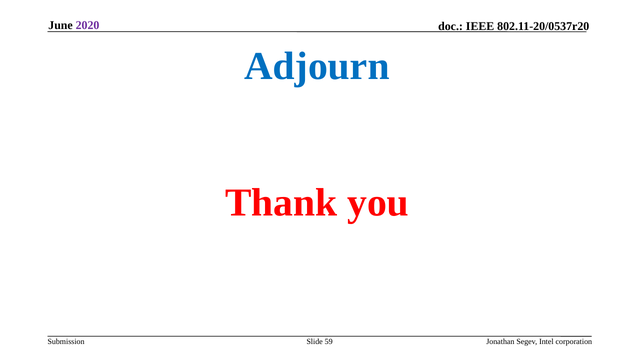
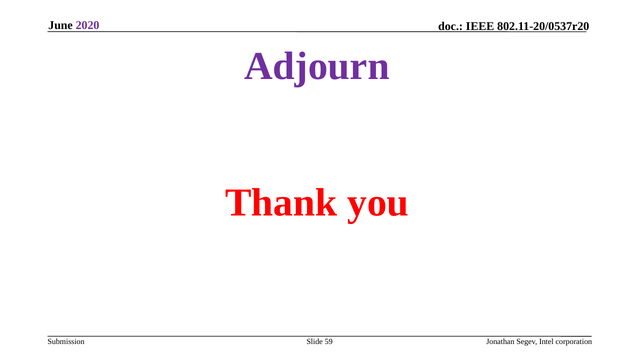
Adjourn colour: blue -> purple
